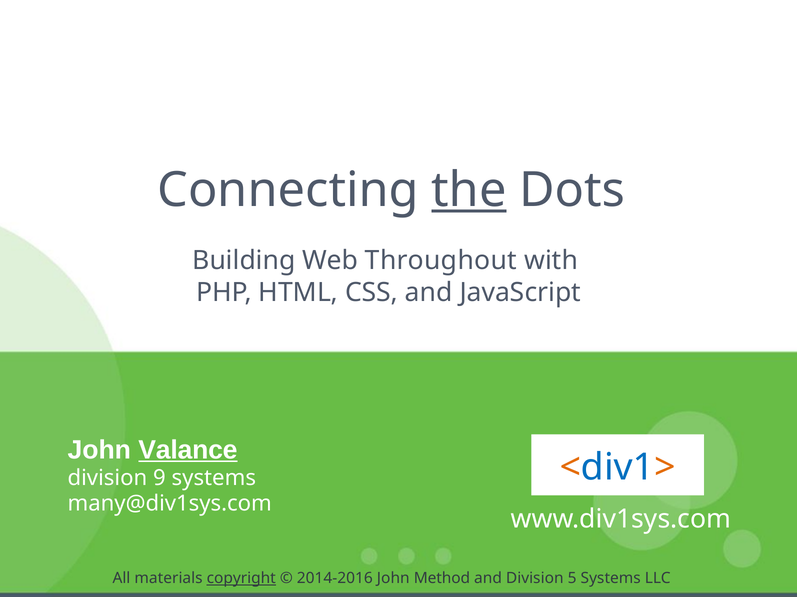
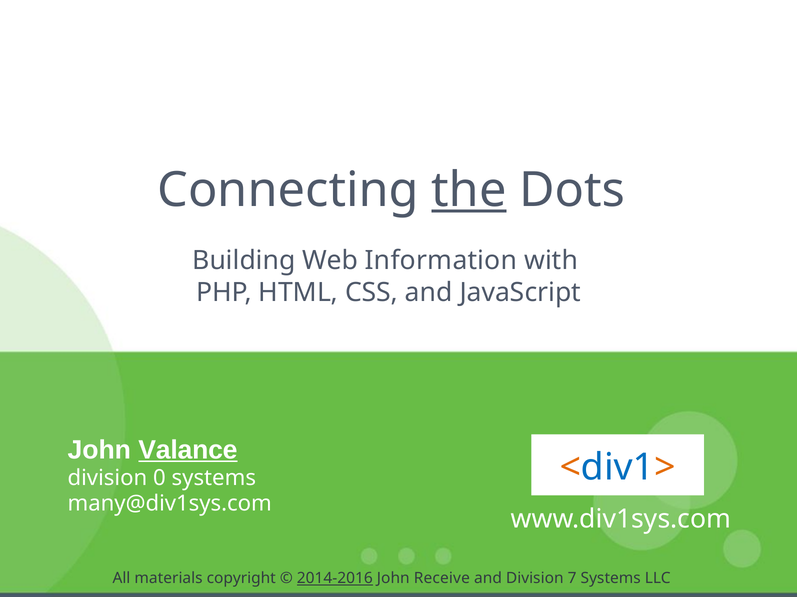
Throughout: Throughout -> Information
9: 9 -> 0
copyright underline: present -> none
2014-2016 underline: none -> present
Method: Method -> Receive
5: 5 -> 7
